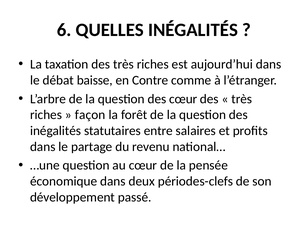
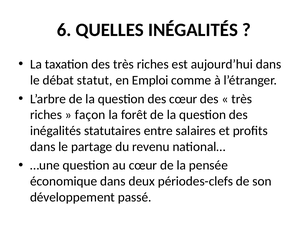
baisse: baisse -> statut
Contre: Contre -> Emploi
